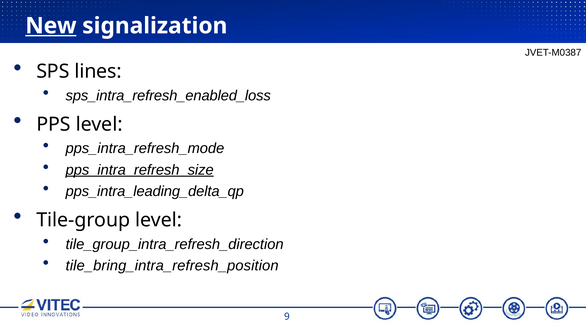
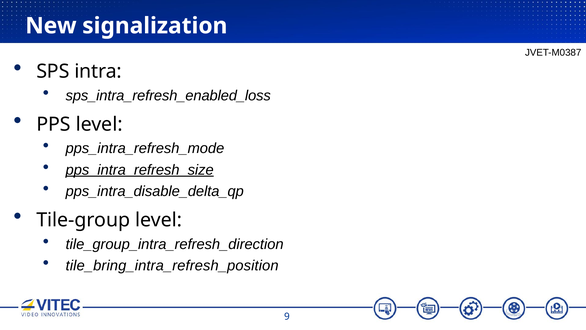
New underline: present -> none
lines: lines -> intra
pps_intra_leading_delta_qp: pps_intra_leading_delta_qp -> pps_intra_disable_delta_qp
